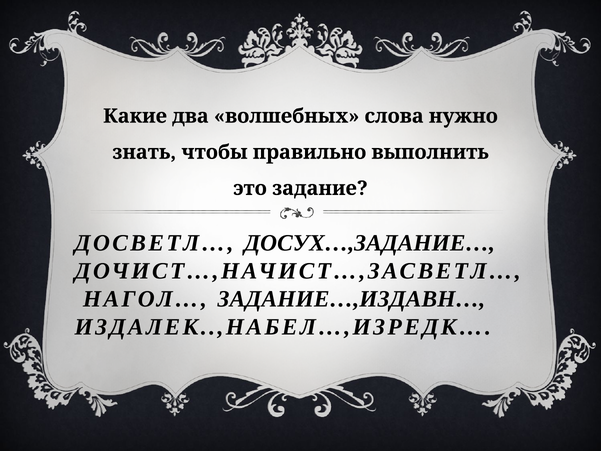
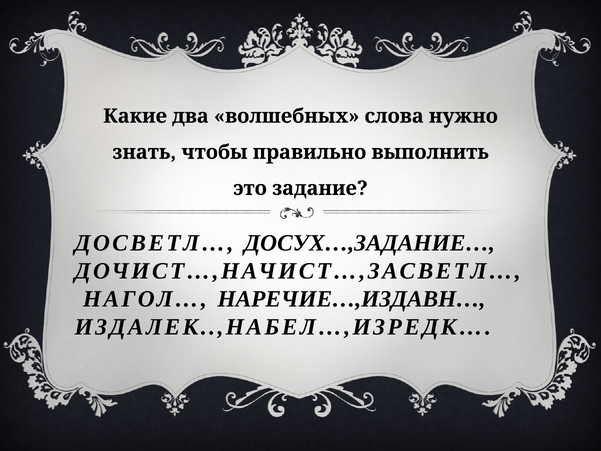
ЗАДАНИЕ…,ИЗДАВН…: ЗАДАНИЕ…,ИЗДАВН… -> НАРЕЧИЕ…,ИЗДАВН…
